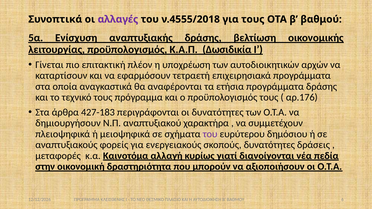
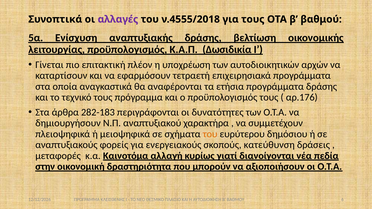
427-183: 427-183 -> 282-183
του at (210, 134) colour: purple -> orange
σκοπούς δυνατότητες: δυνατότητες -> κατεύθυνση
